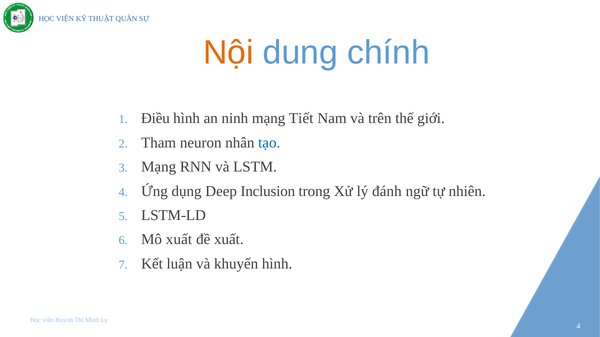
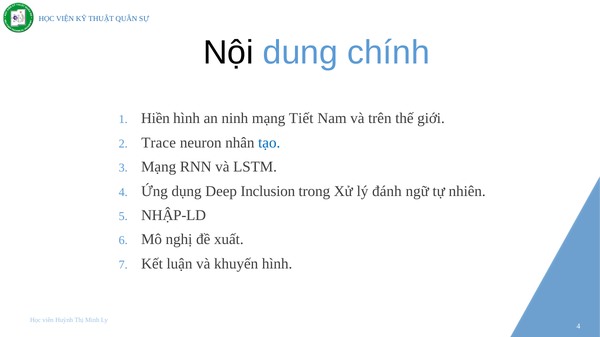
Nội colour: orange -> black
Điều: Điều -> Hiền
Tham: Tham -> Trace
LSTM-LD: LSTM-LD -> NHẬP-LD
Mô xuất: xuất -> nghị
